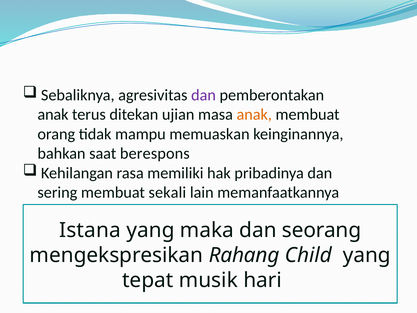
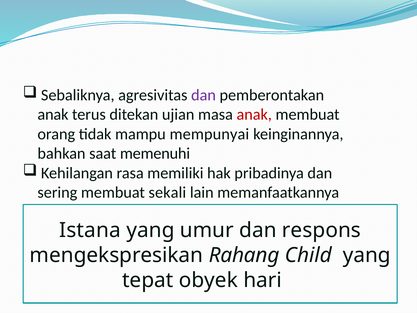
anak at (254, 114) colour: orange -> red
memuaskan: memuaskan -> mempunyai
berespons: berespons -> memenuhi
maka: maka -> umur
seorang: seorang -> respons
musik: musik -> obyek
